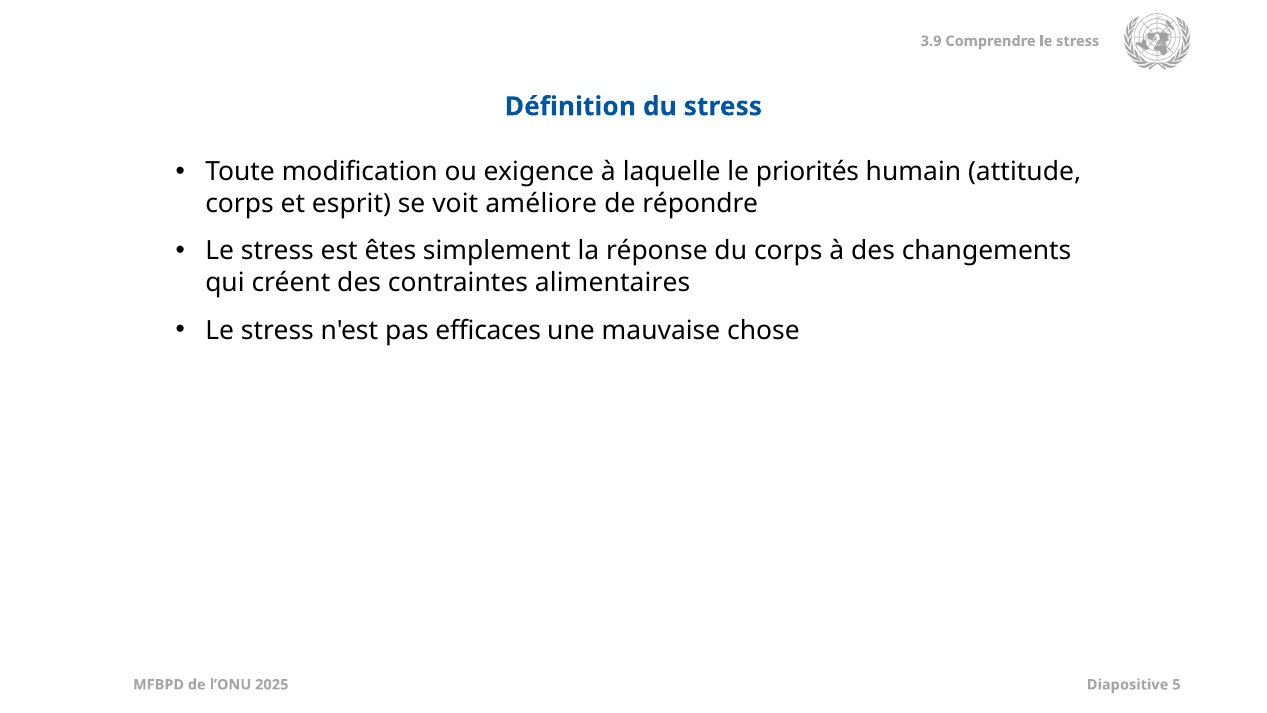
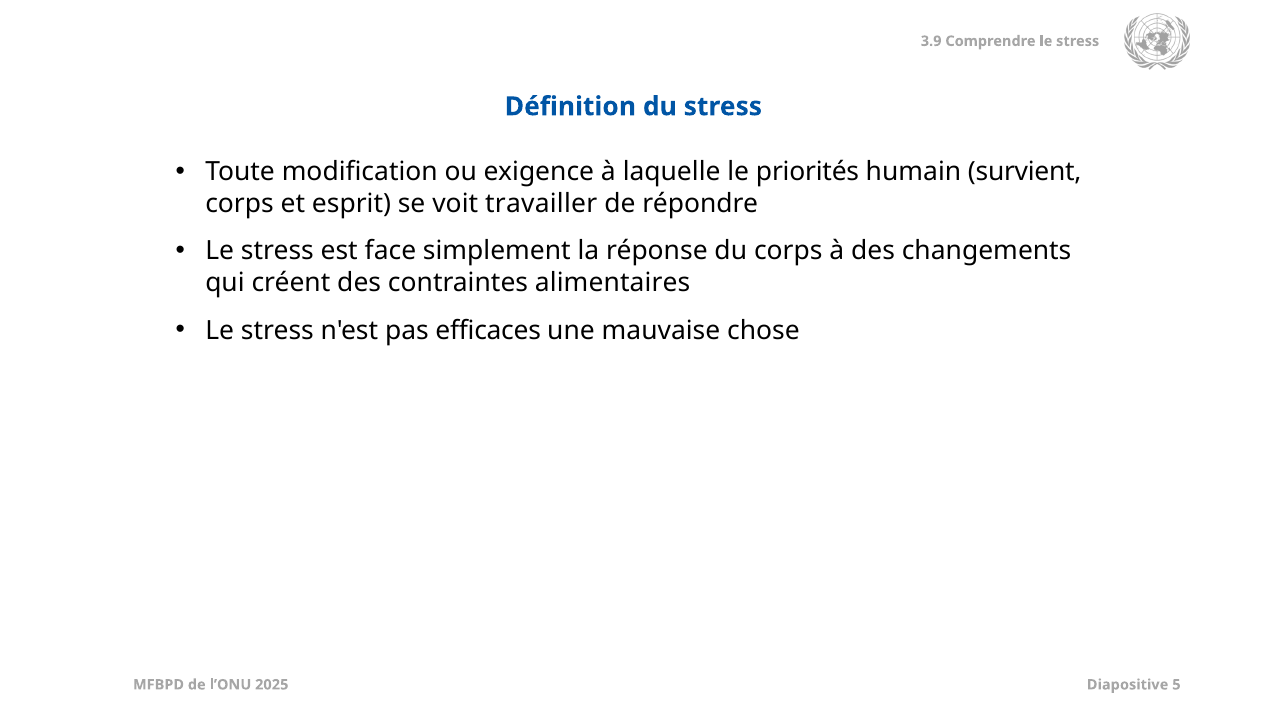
attitude: attitude -> survient
améliore: améliore -> travailler
êtes: êtes -> face
